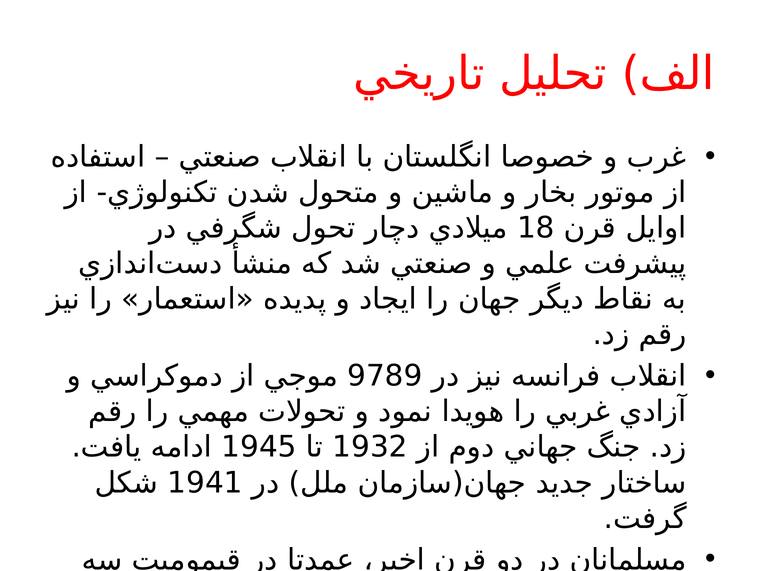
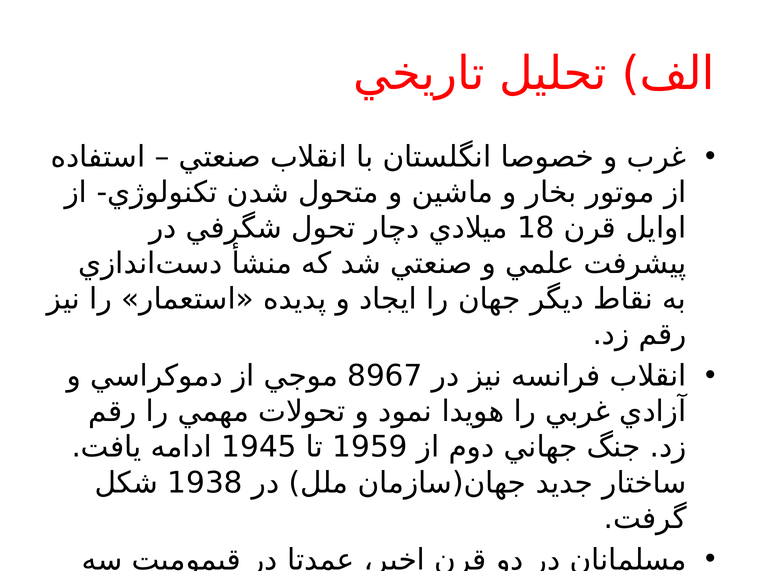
9789: 9789 -> 8967
1932: 1932 -> 1959
1941: 1941 -> 1938
